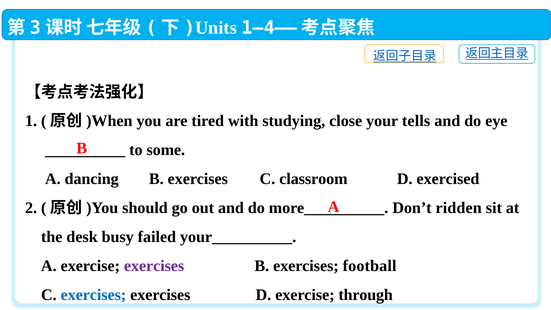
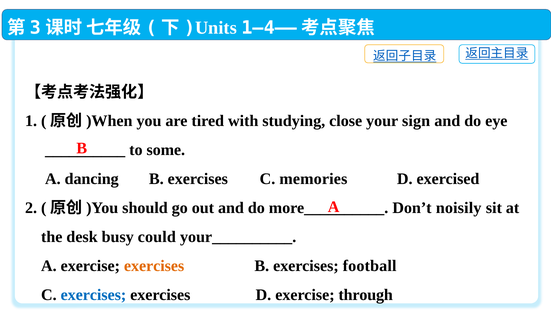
tells: tells -> sign
classroom: classroom -> memories
ridden: ridden -> noisily
failed: failed -> could
exercises at (154, 266) colour: purple -> orange
